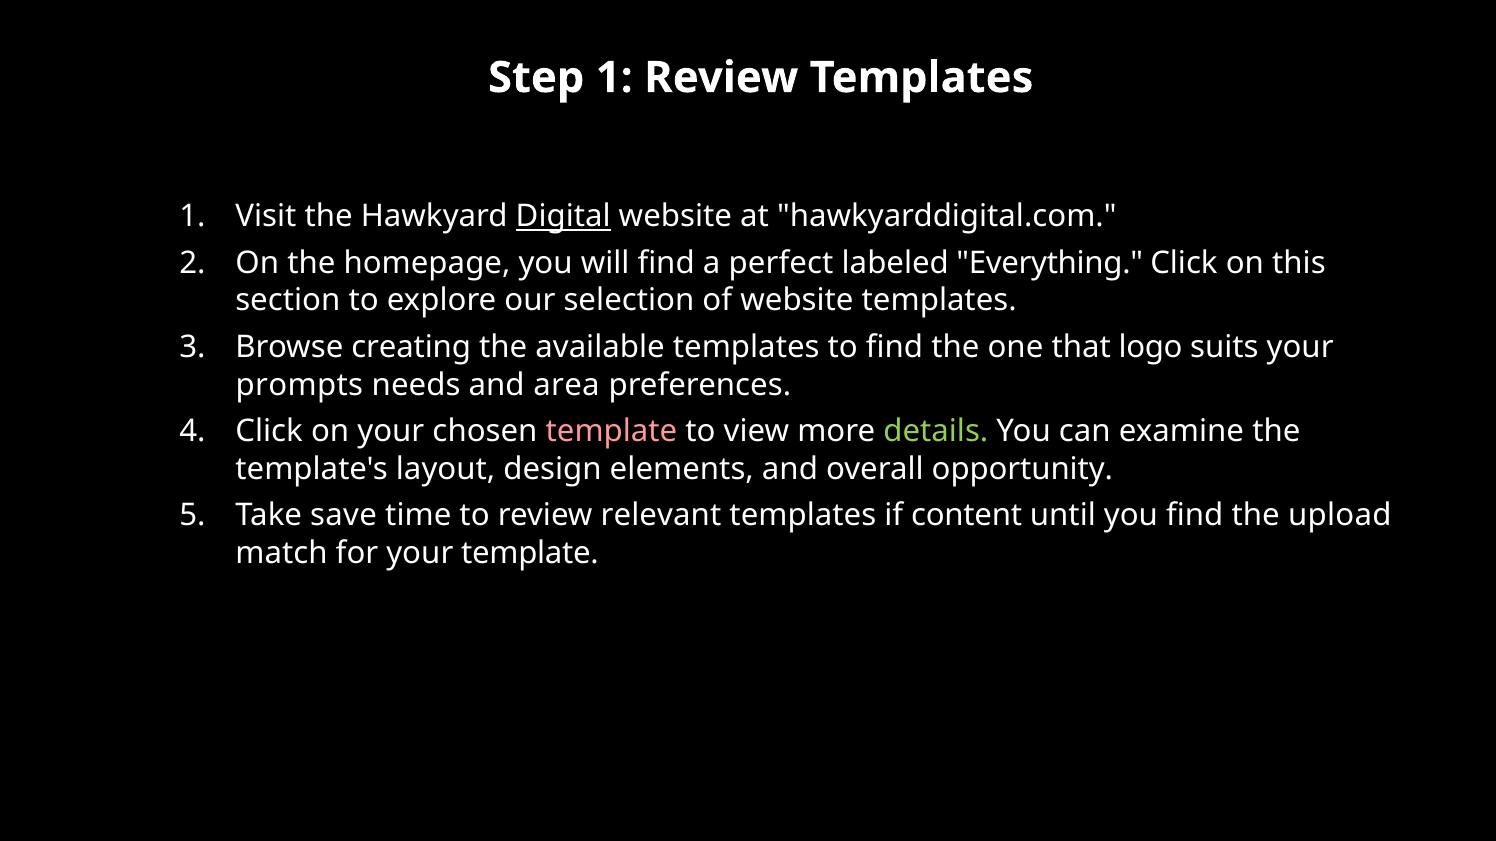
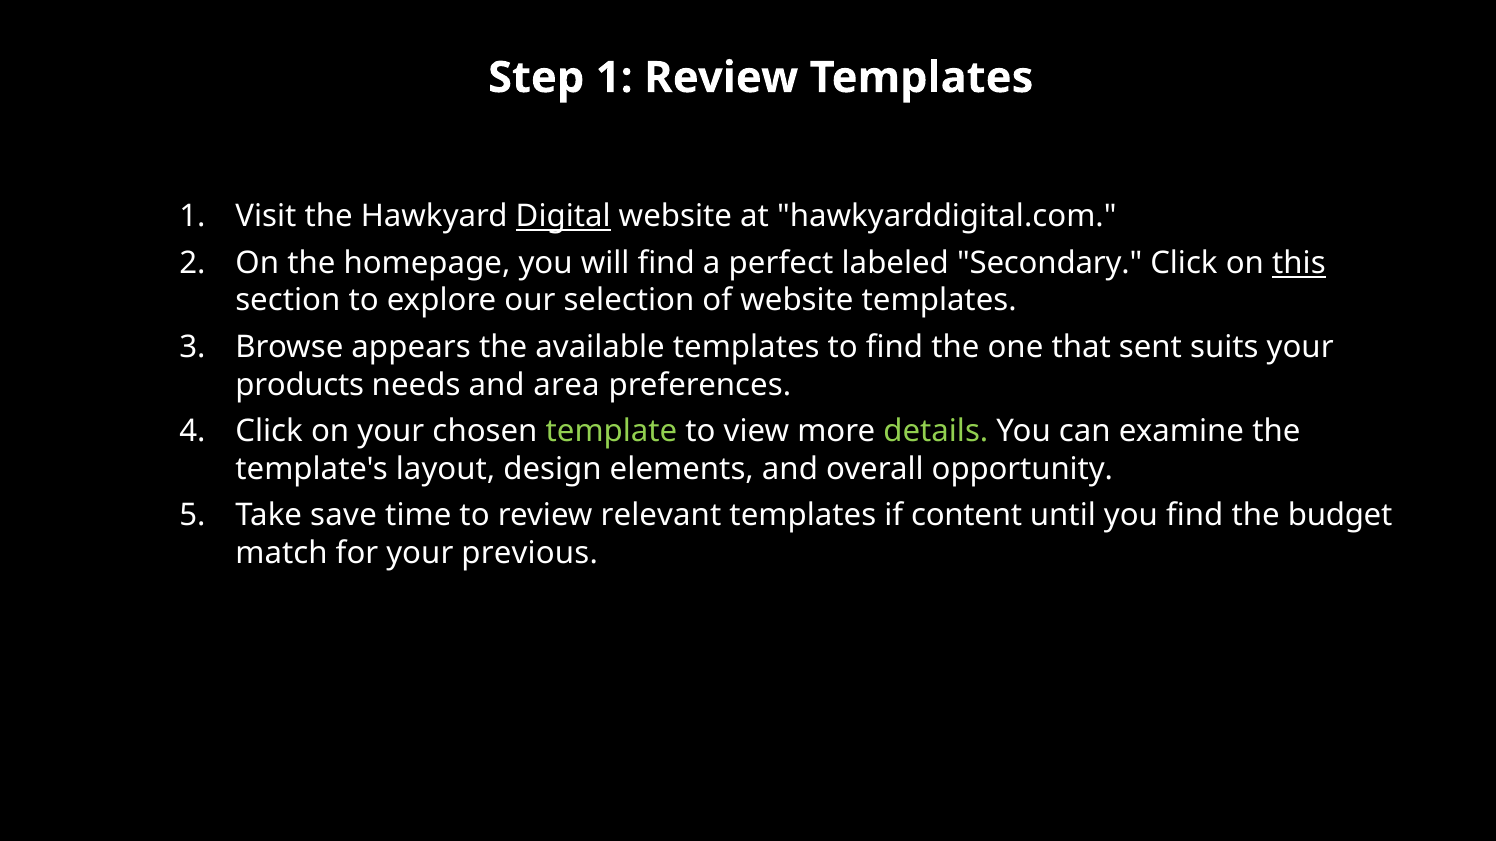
Everything: Everything -> Secondary
this underline: none -> present
creating: creating -> appears
logo: logo -> sent
prompts: prompts -> products
template at (611, 432) colour: pink -> light green
upload: upload -> budget
your template: template -> previous
